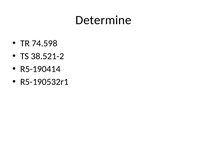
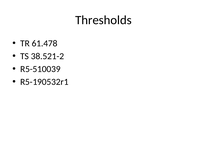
Determine: Determine -> Thresholds
74.598: 74.598 -> 61.478
R5-190414: R5-190414 -> R5-510039
